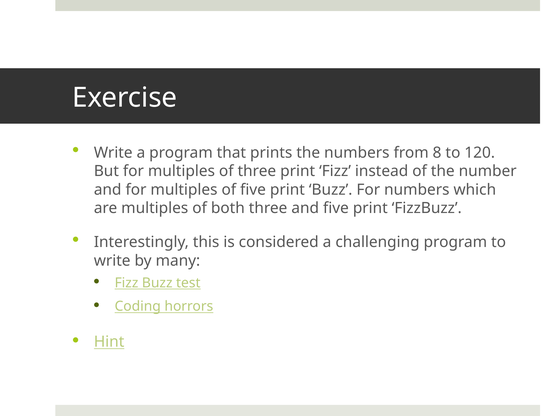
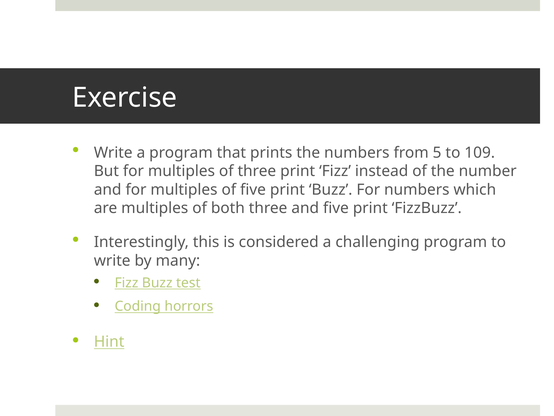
8: 8 -> 5
120: 120 -> 109
